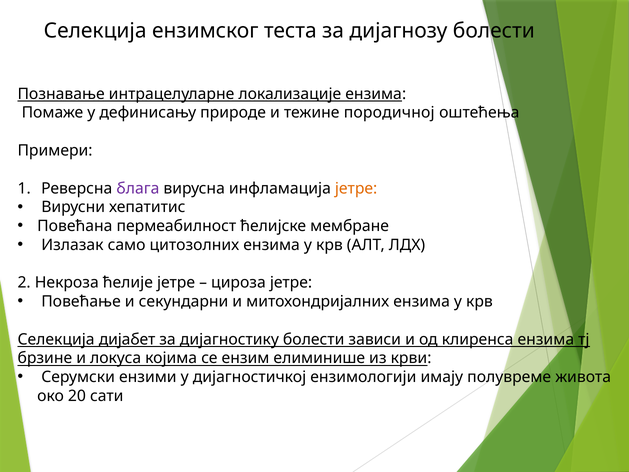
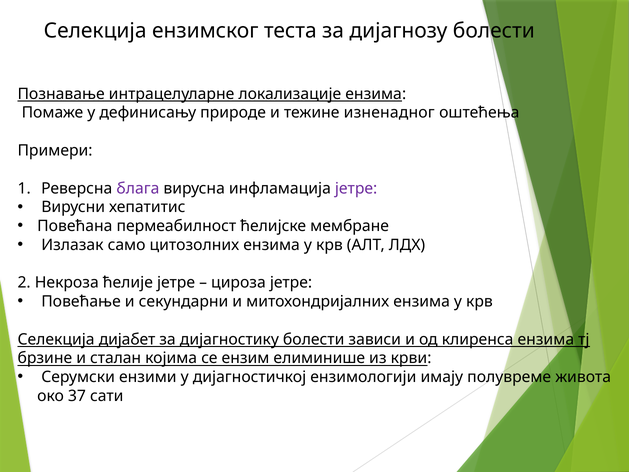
породичној: породичној -> изненадног
јетре at (356, 188) colour: orange -> purple
локуса: локуса -> сталан
20: 20 -> 37
